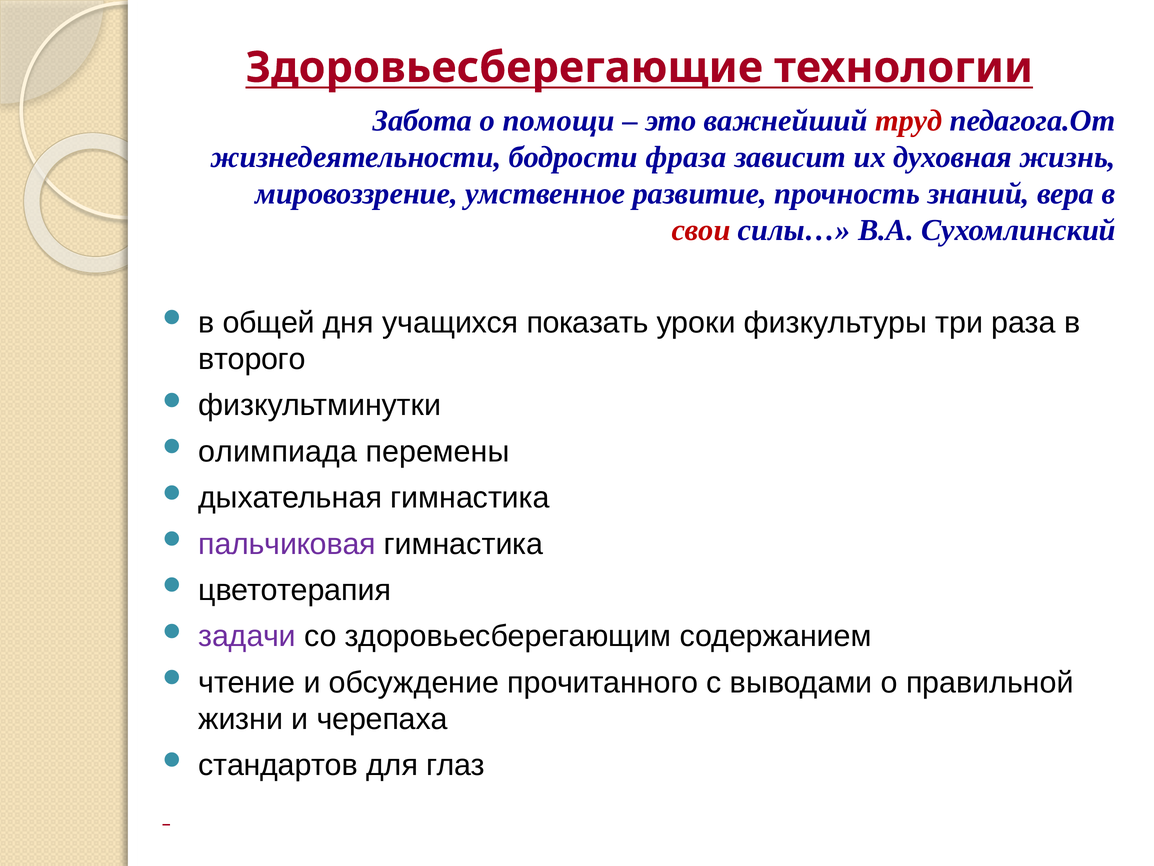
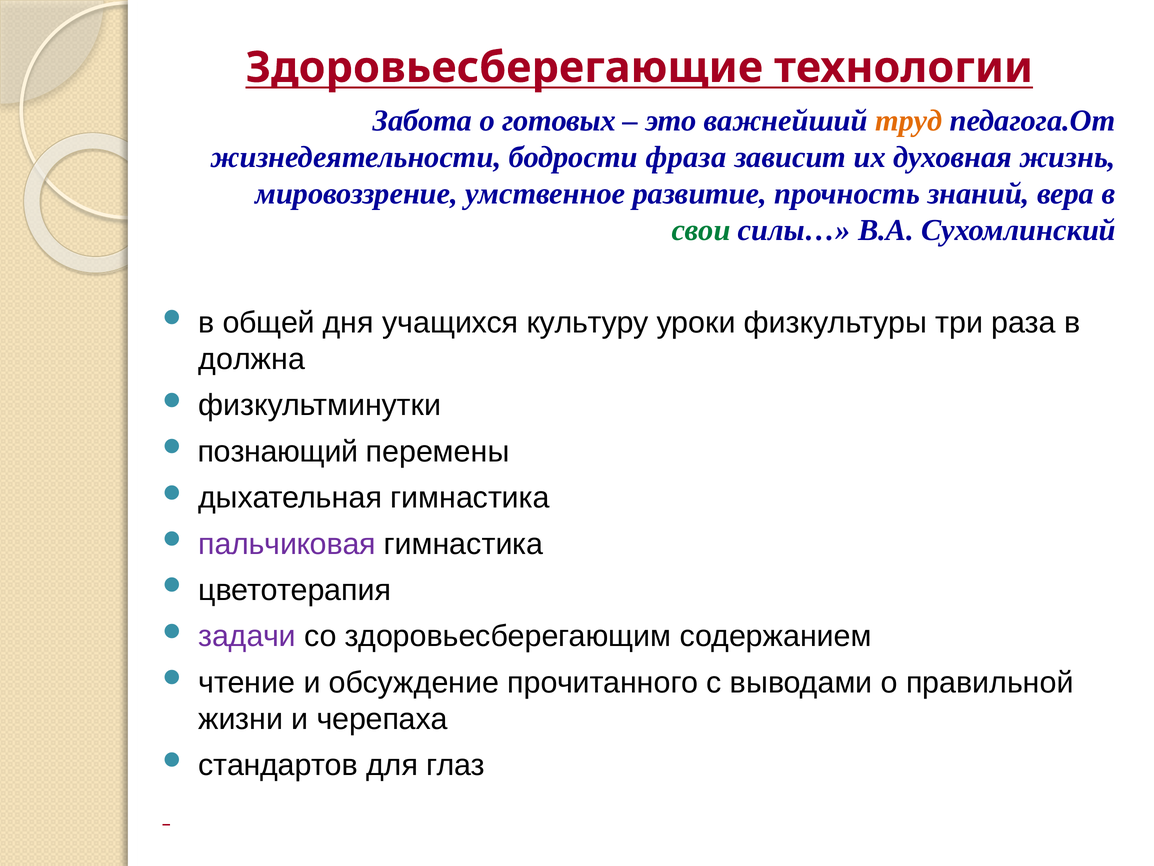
помощи: помощи -> готовых
труд colour: red -> orange
свои colour: red -> green
показать: показать -> культуру
второго: второго -> должна
олимпиада: олимпиада -> познающий
